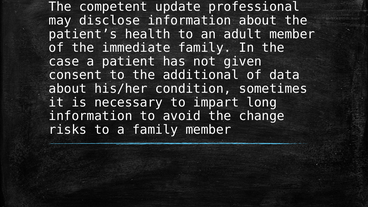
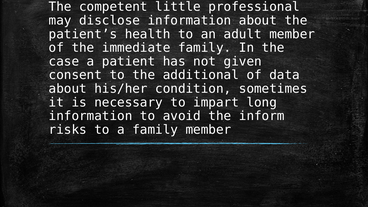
update: update -> little
change: change -> inform
